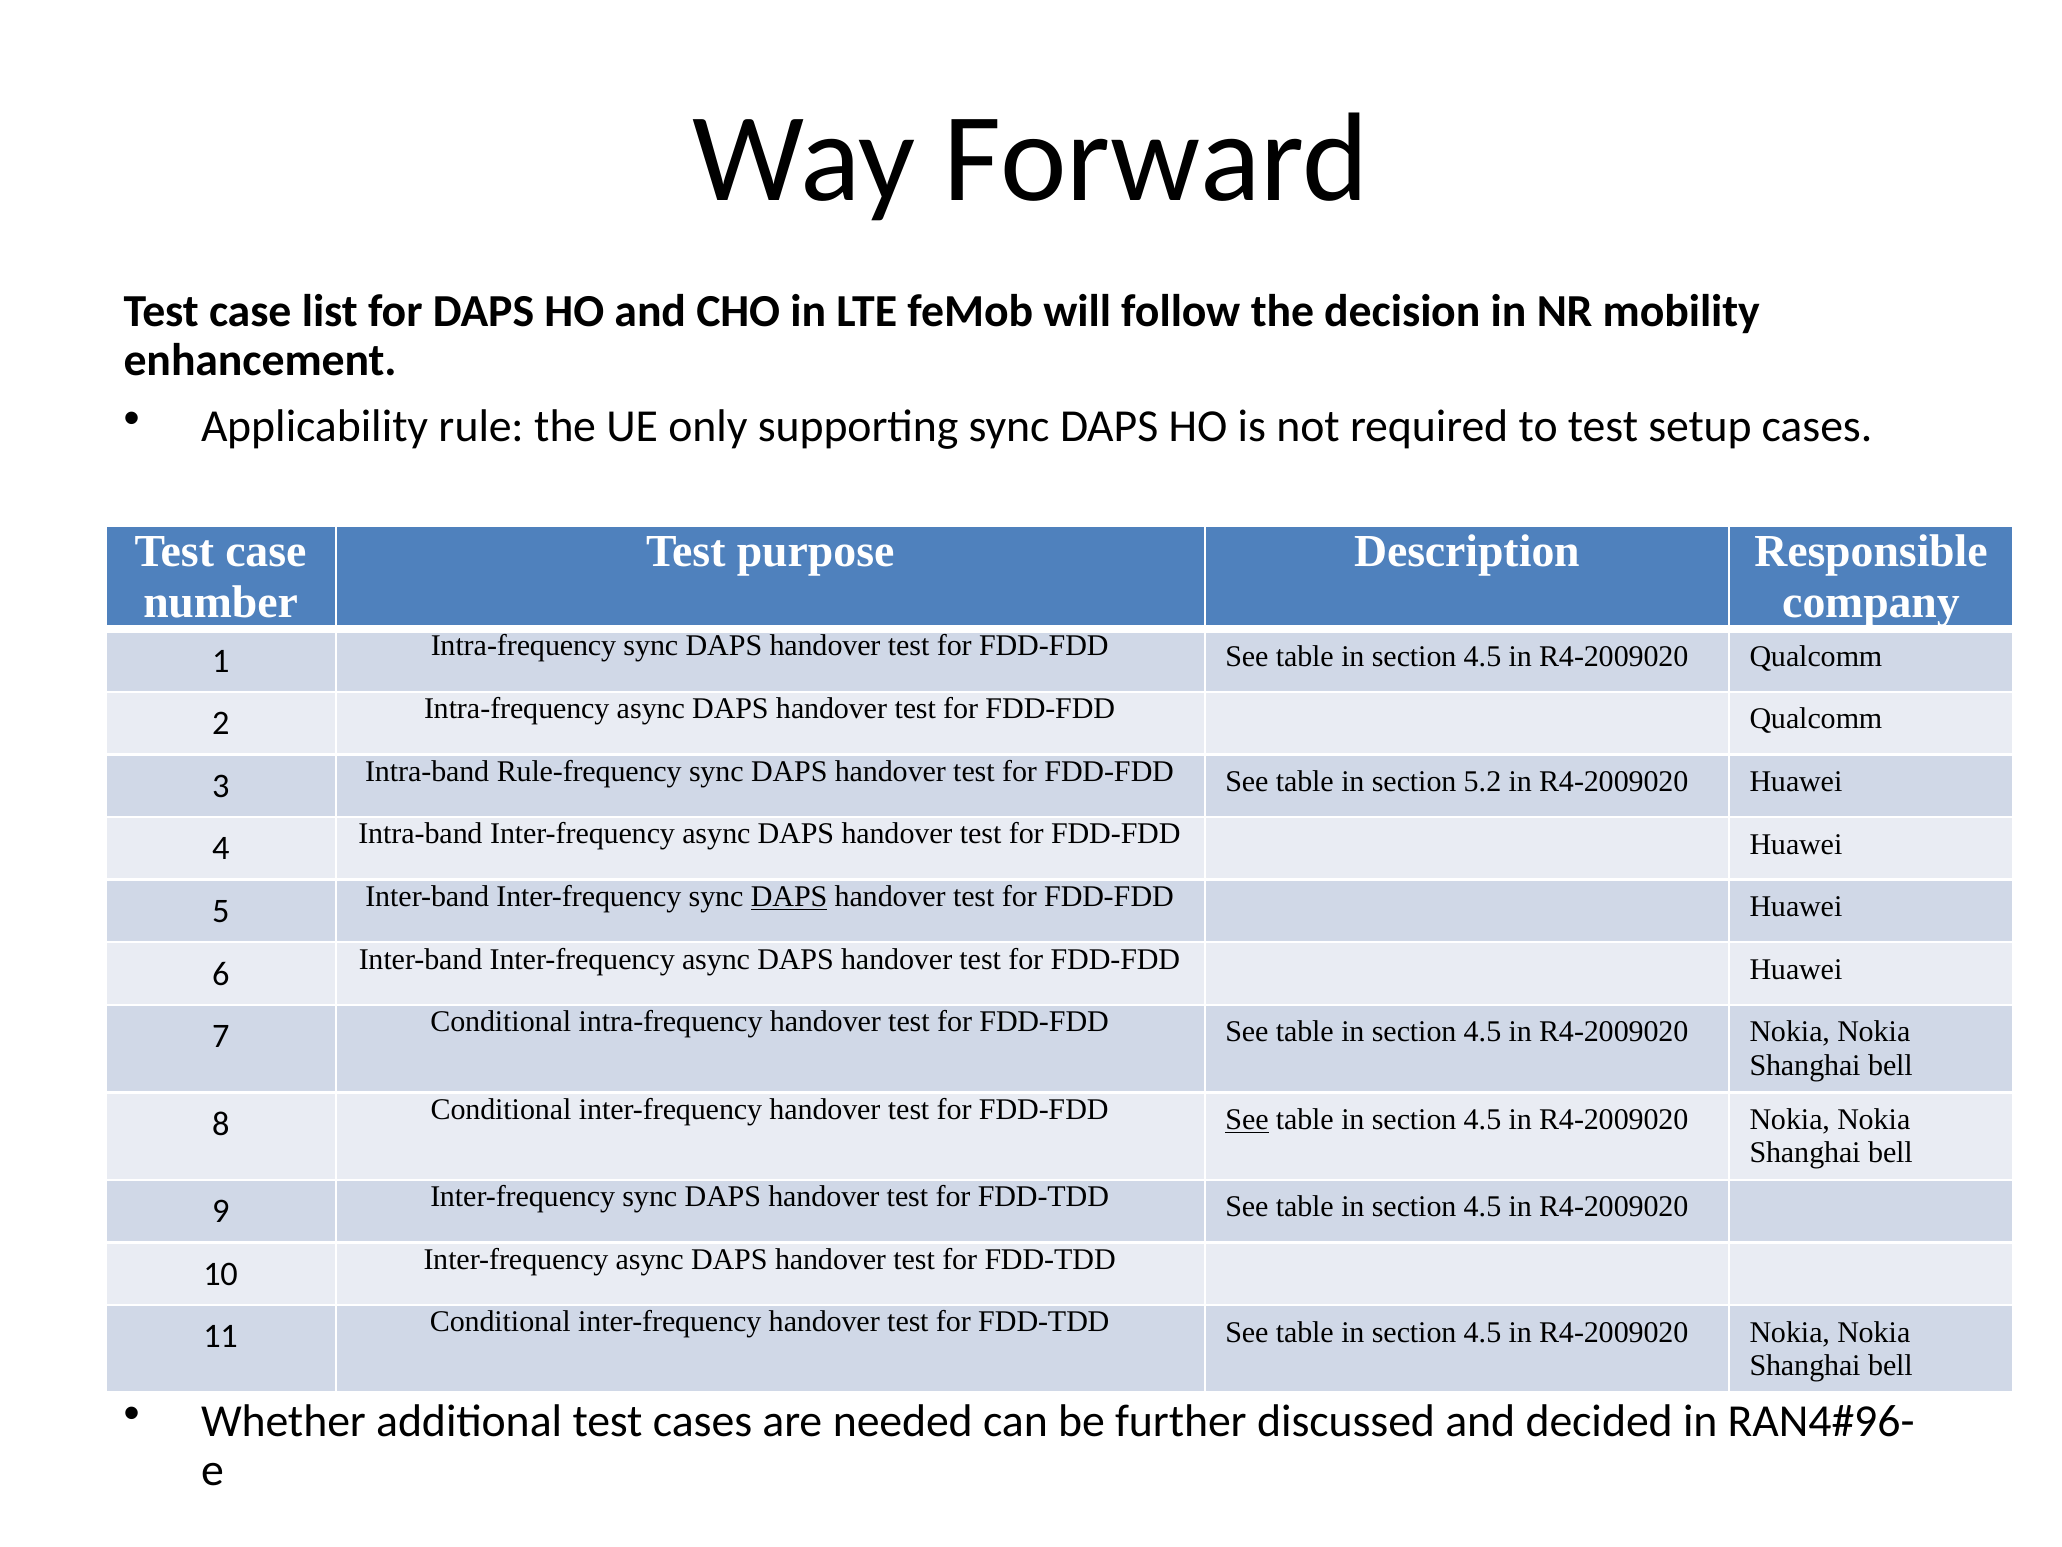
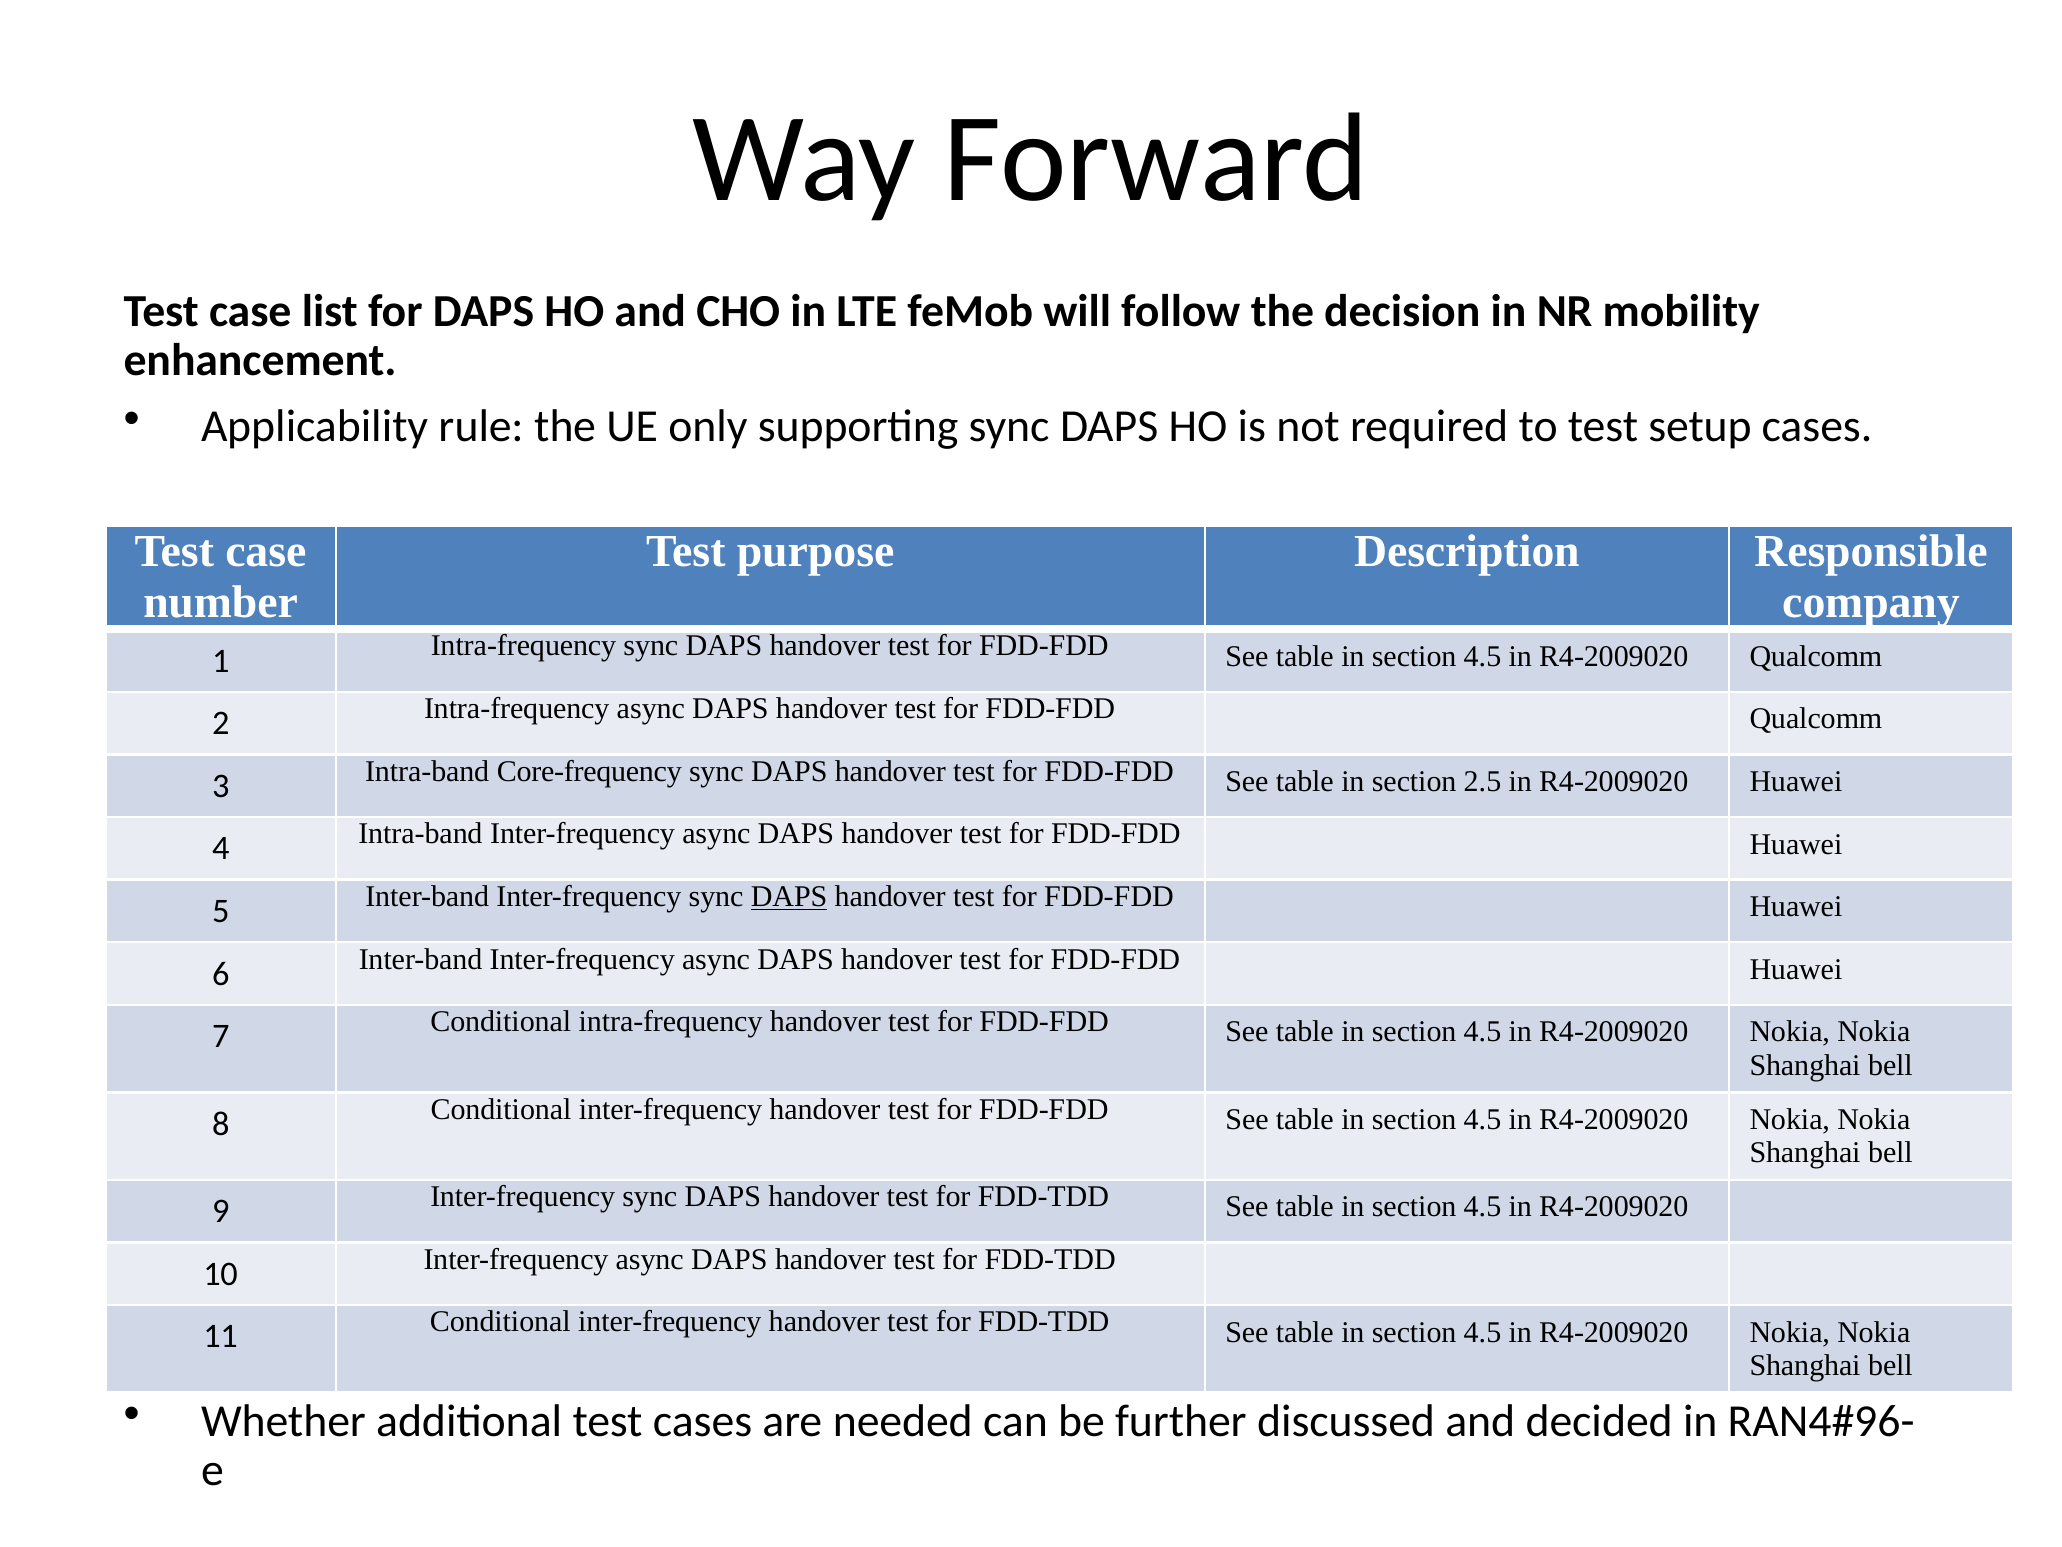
Rule-frequency: Rule-frequency -> Core-frequency
5.2: 5.2 -> 2.5
See at (1247, 1119) underline: present -> none
